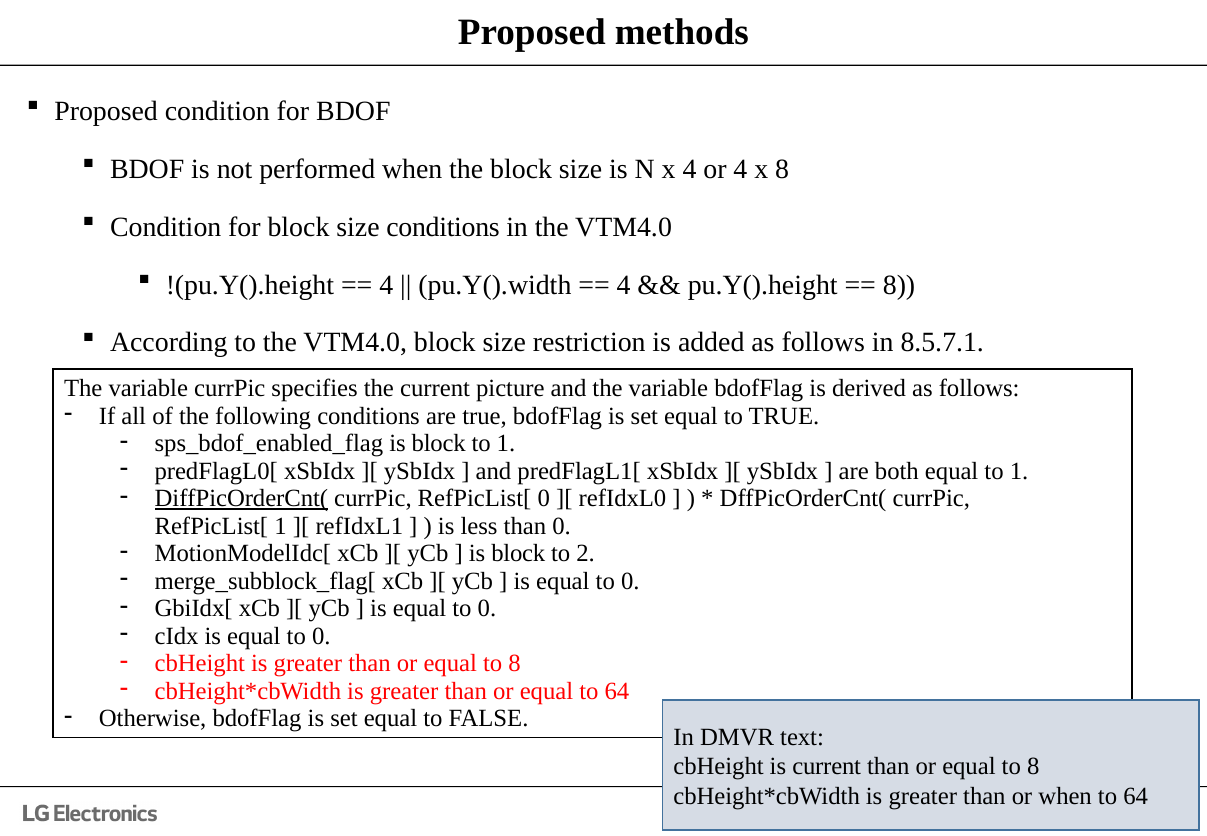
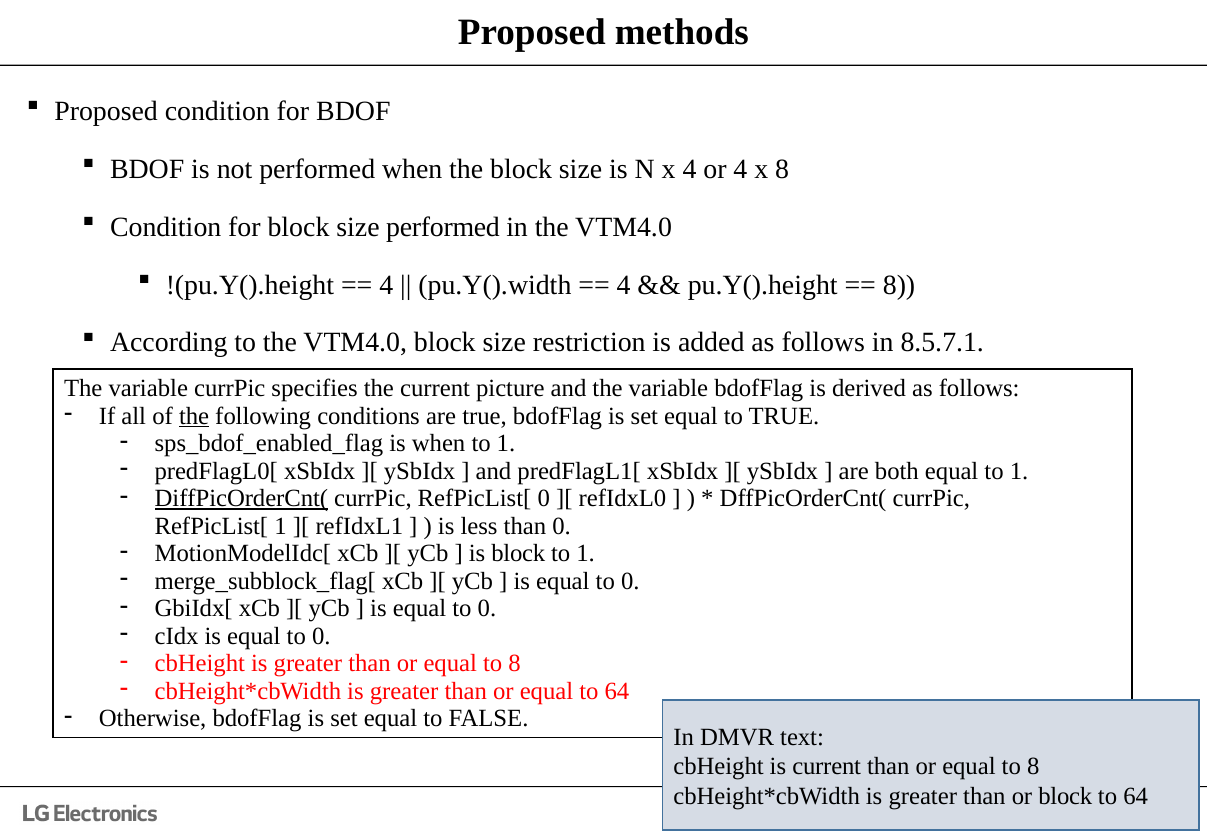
size conditions: conditions -> performed
the at (194, 416) underline: none -> present
block at (439, 443): block -> when
2 at (586, 553): 2 -> 1
or when: when -> block
